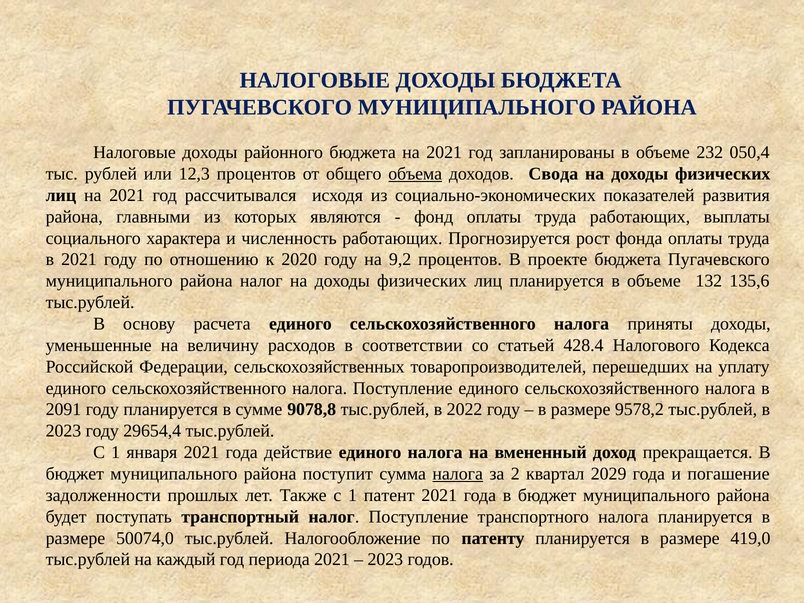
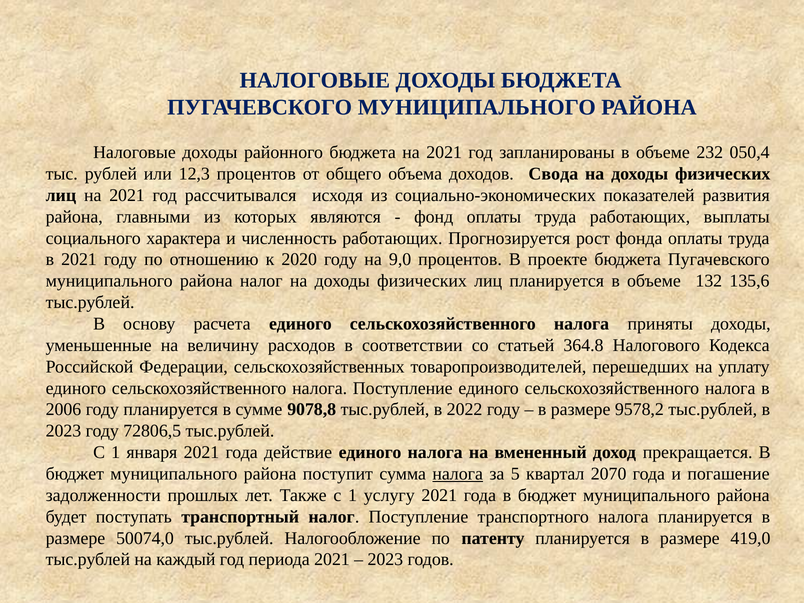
объема underline: present -> none
9,2: 9,2 -> 9,0
428.4: 428.4 -> 364.8
2091: 2091 -> 2006
29654,4: 29654,4 -> 72806,5
2: 2 -> 5
2029: 2029 -> 2070
патент: патент -> услугу
